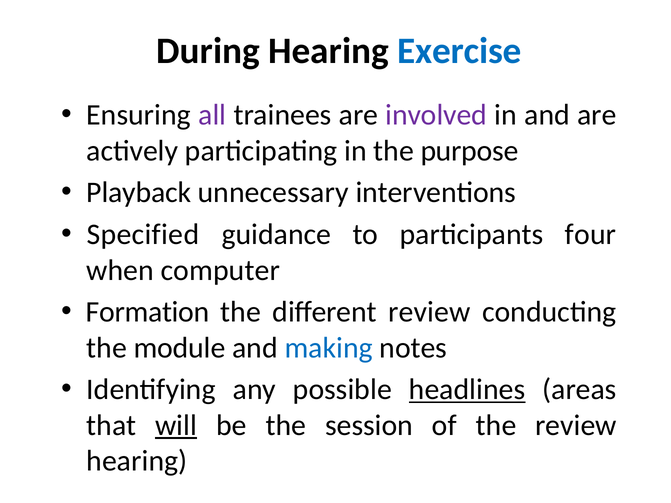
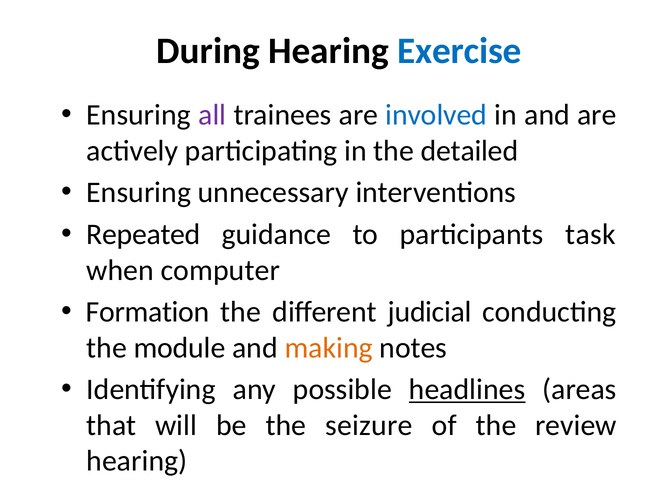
involved colour: purple -> blue
purpose: purpose -> detailed
Playback at (139, 193): Playback -> Ensuring
Specified: Specified -> Repeated
four: four -> task
different review: review -> judicial
making colour: blue -> orange
will underline: present -> none
session: session -> seizure
